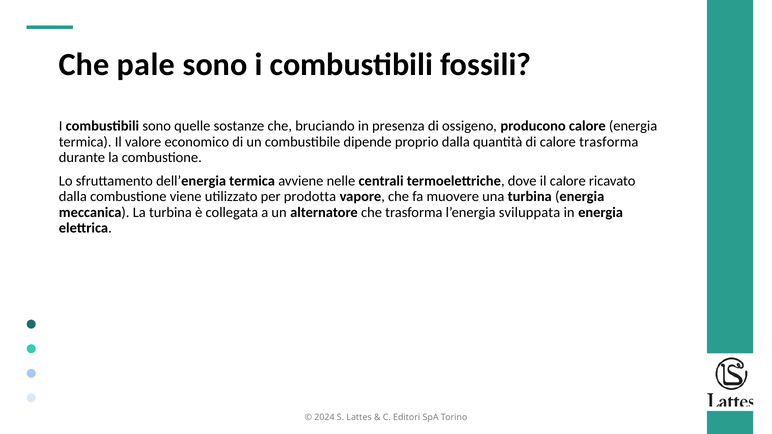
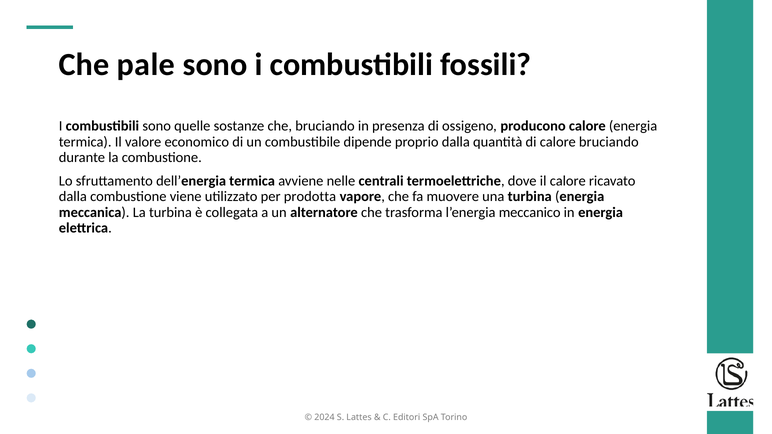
calore trasforma: trasforma -> bruciando
sviluppata: sviluppata -> meccanico
